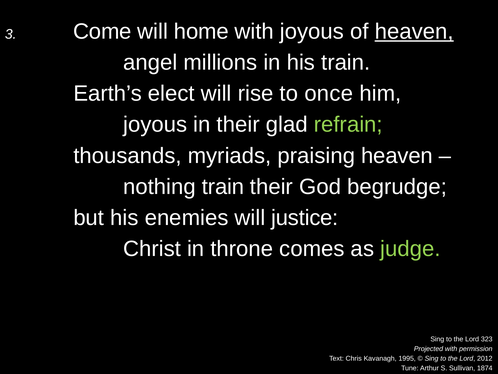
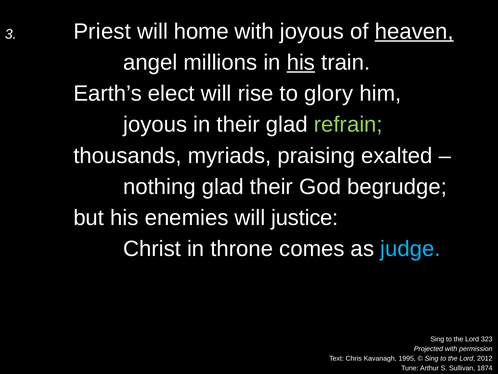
Come: Come -> Priest
his at (301, 62) underline: none -> present
once: once -> glory
praising heaven: heaven -> exalted
nothing train: train -> glad
judge colour: light green -> light blue
